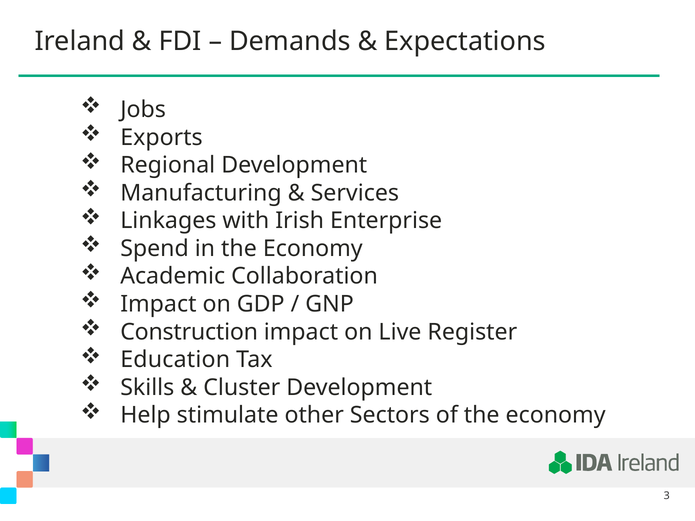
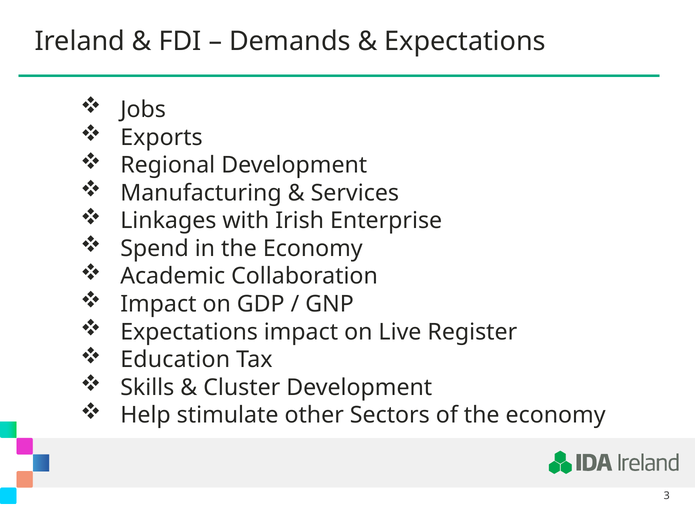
Construction at (189, 332): Construction -> Expectations
